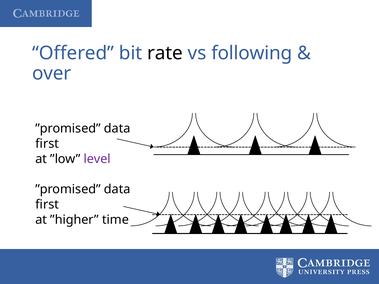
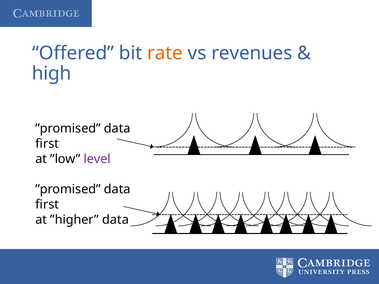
rate colour: black -> orange
following: following -> revenues
over: over -> high
”higher time: time -> data
